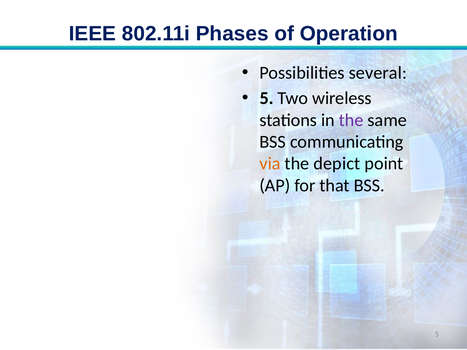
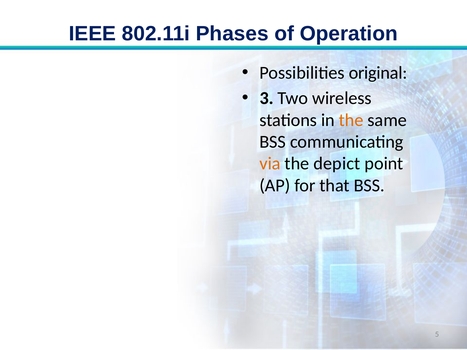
several: several -> original
5 at (267, 98): 5 -> 3
the at (351, 120) colour: purple -> orange
